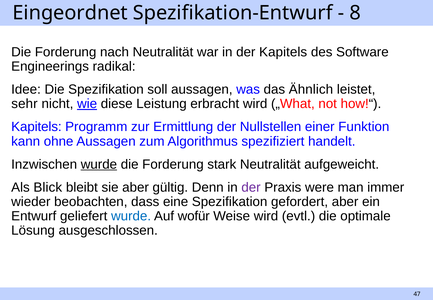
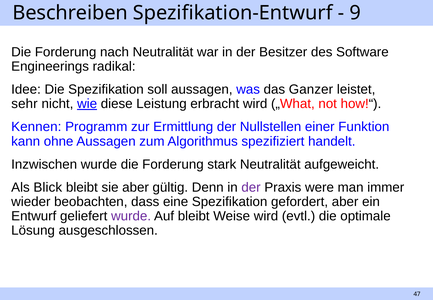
Eingeordnet: Eingeordnet -> Beschreiben
8: 8 -> 9
der Kapitels: Kapitels -> Besitzer
Ähnlich: Ähnlich -> Ganzer
Kapitels at (36, 127): Kapitels -> Kennen
wurde at (99, 164) underline: present -> none
wurde at (131, 216) colour: blue -> purple
Auf wofür: wofür -> bleibt
